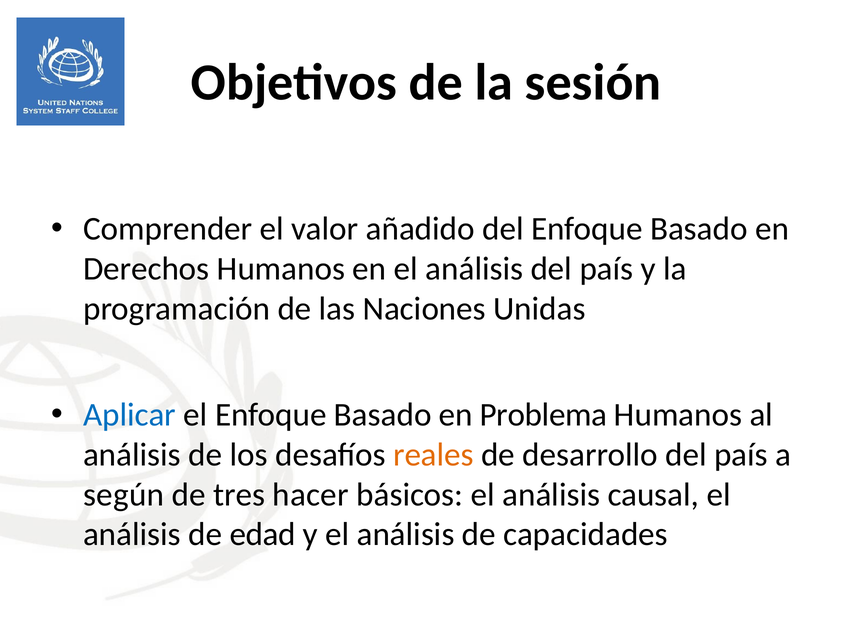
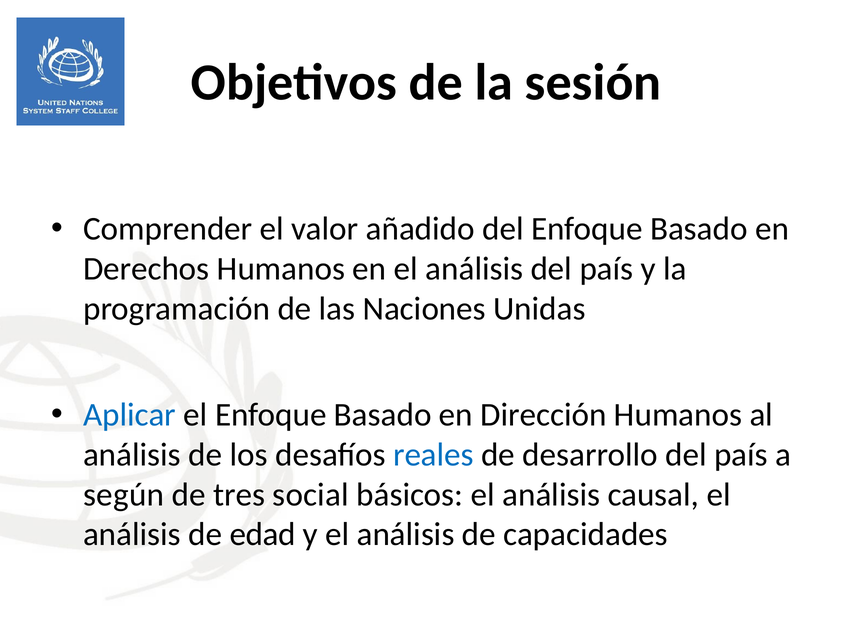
Problema: Problema -> Dirección
reales colour: orange -> blue
hacer: hacer -> social
